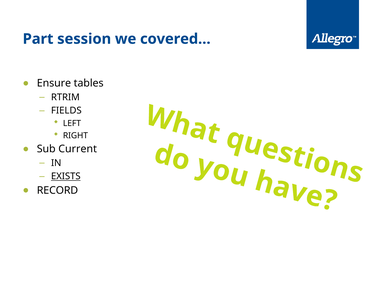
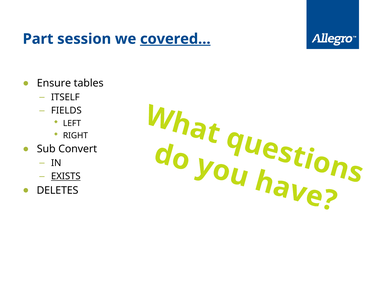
covered… underline: none -> present
RTRIM: RTRIM -> ITSELF
Current: Current -> Convert
RECORD: RECORD -> DELETES
